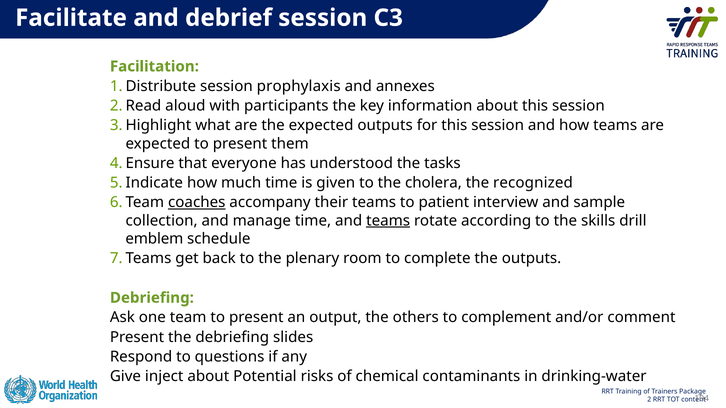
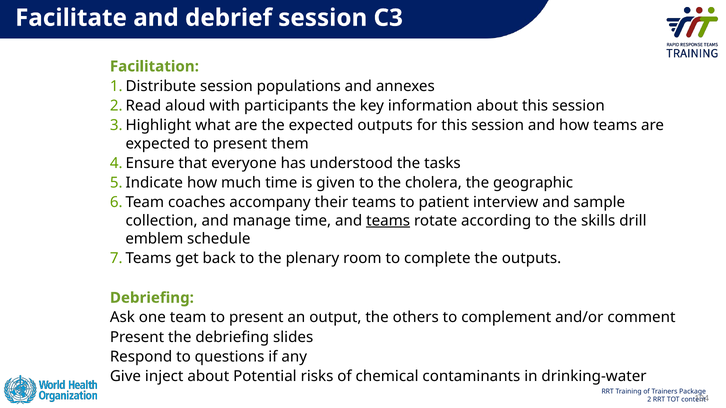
prophylaxis: prophylaxis -> populations
recognized: recognized -> geographic
coaches underline: present -> none
